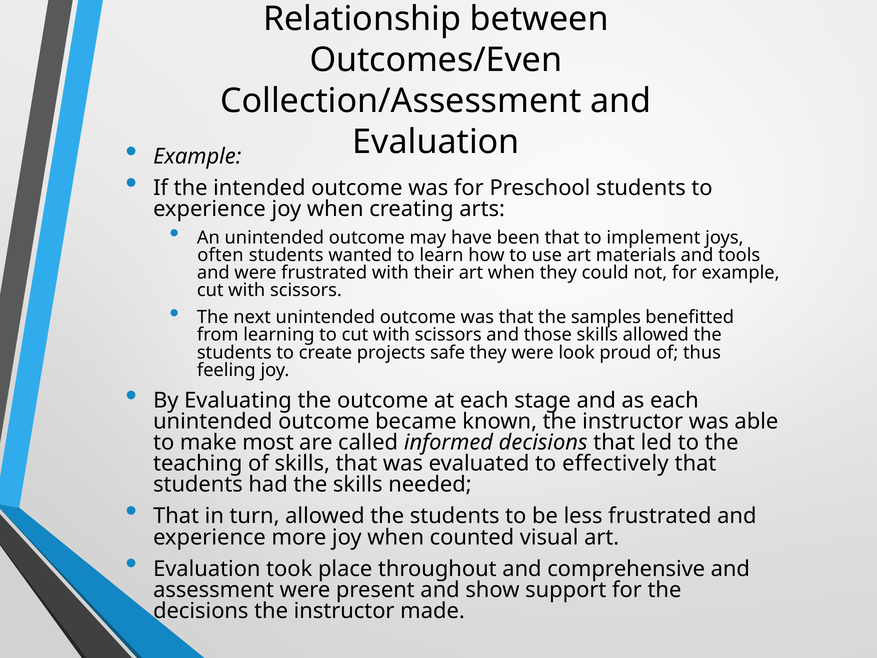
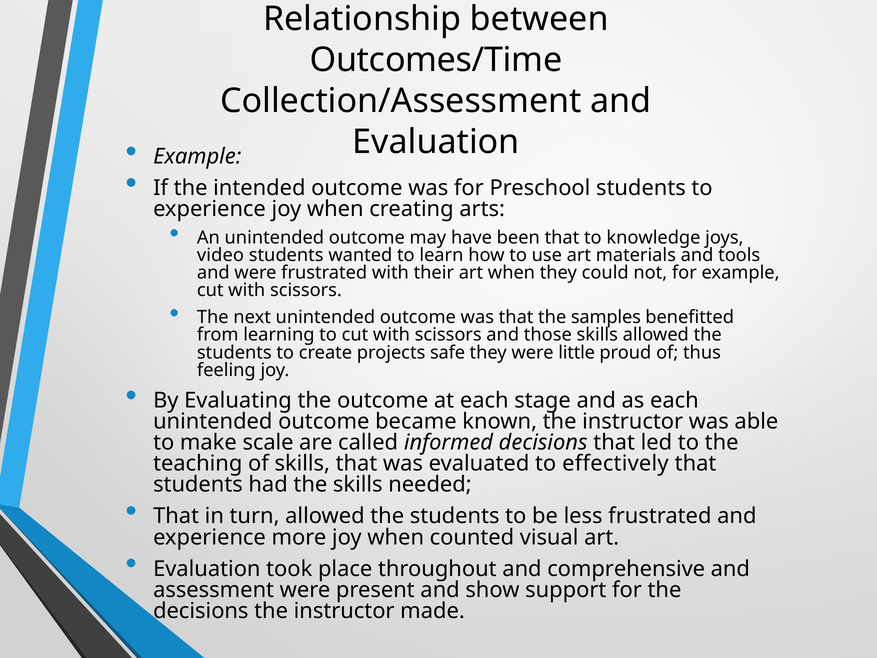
Outcomes/Even: Outcomes/Even -> Outcomes/Time
implement: implement -> knowledge
often: often -> video
look: look -> little
most: most -> scale
